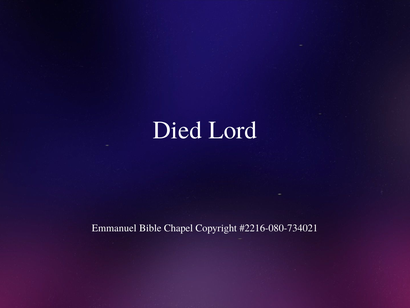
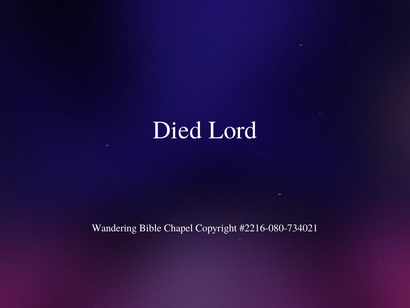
Emmanuel: Emmanuel -> Wandering
